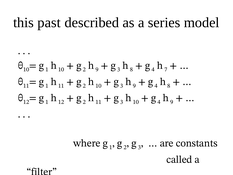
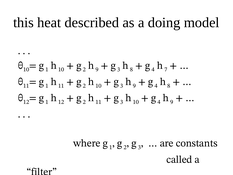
past: past -> heat
series: series -> doing
